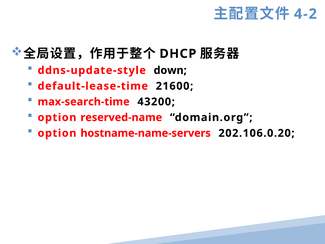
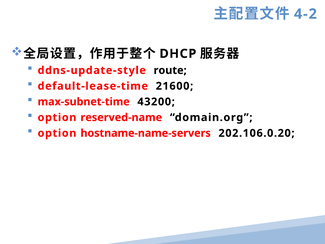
down: down -> route
max-search-time: max-search-time -> max-subnet-time
